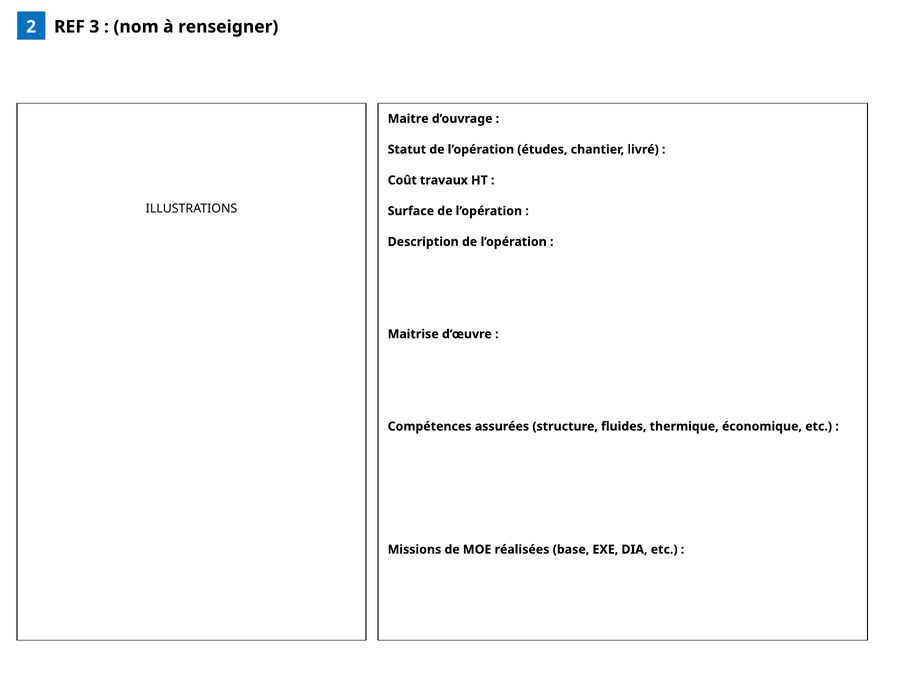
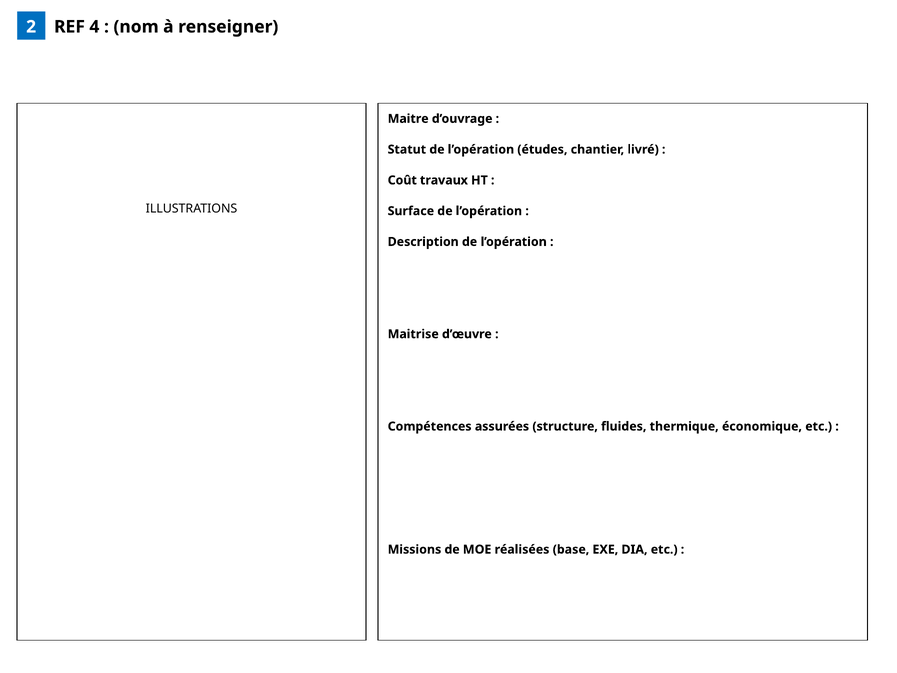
3: 3 -> 4
